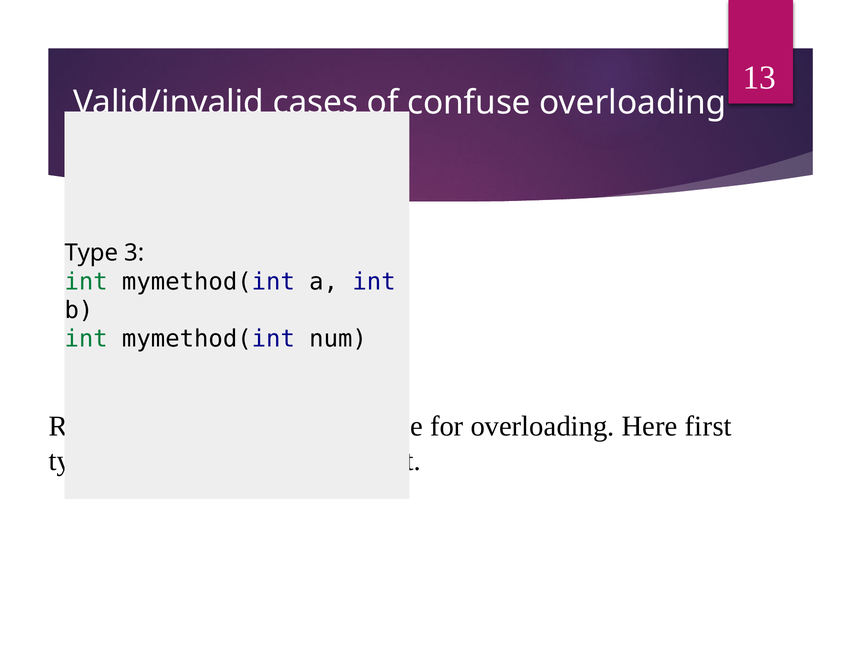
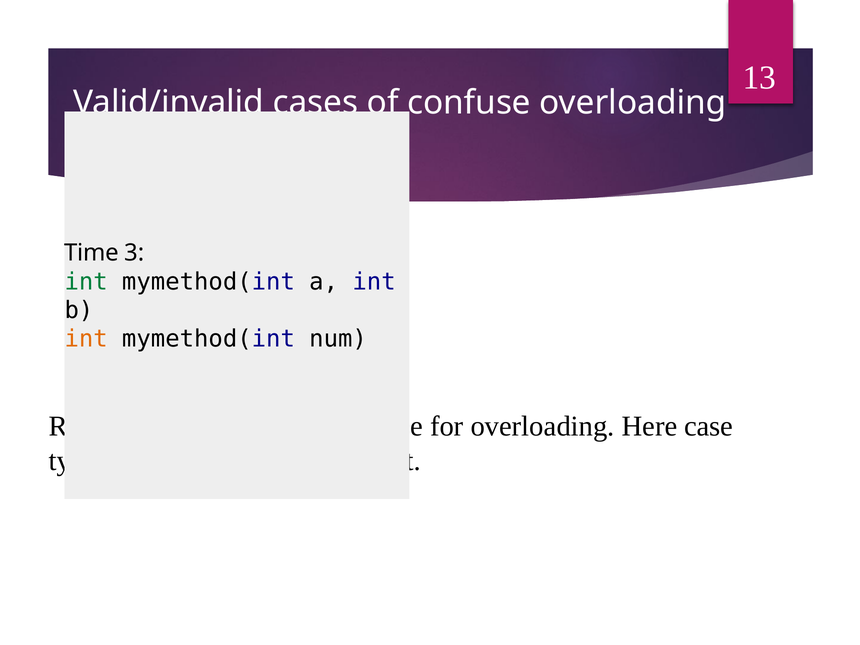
Type: Type -> Time
int at (86, 339) colour: green -> orange
Here first: first -> case
